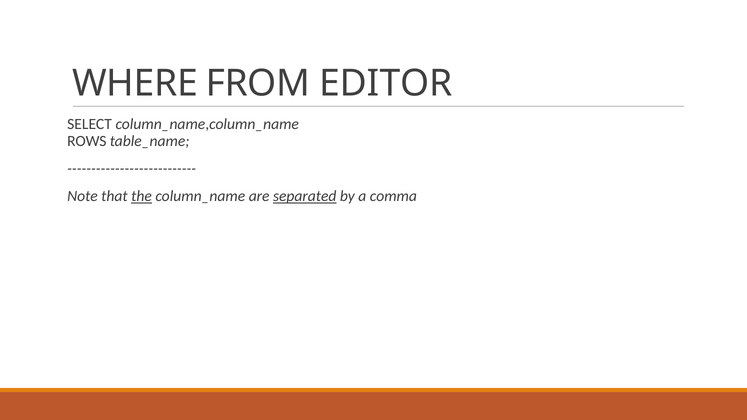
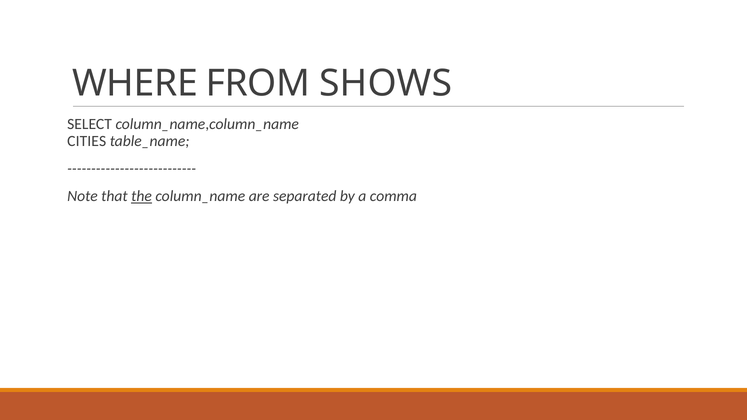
EDITOR: EDITOR -> SHOWS
ROWS: ROWS -> CITIES
separated underline: present -> none
